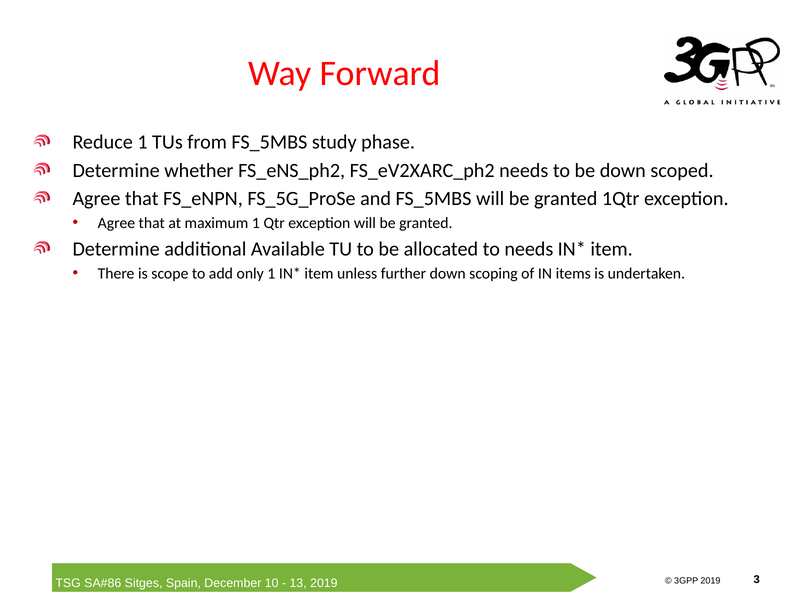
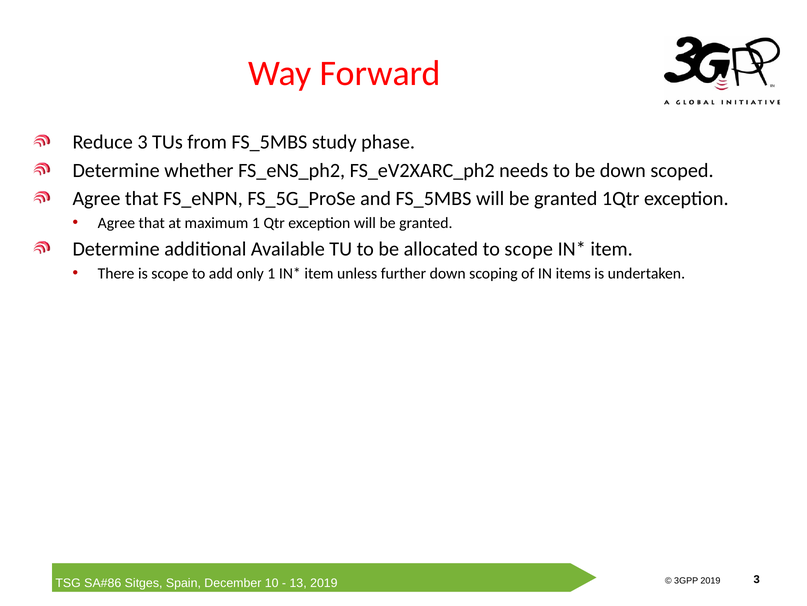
Reduce 1: 1 -> 3
to needs: needs -> scope
